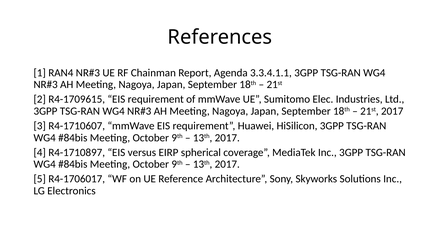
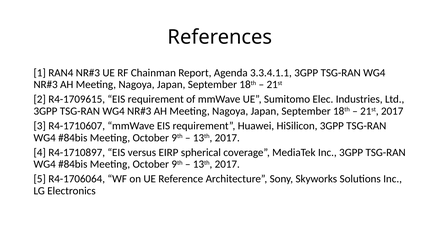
R4-1706017: R4-1706017 -> R4-1706064
